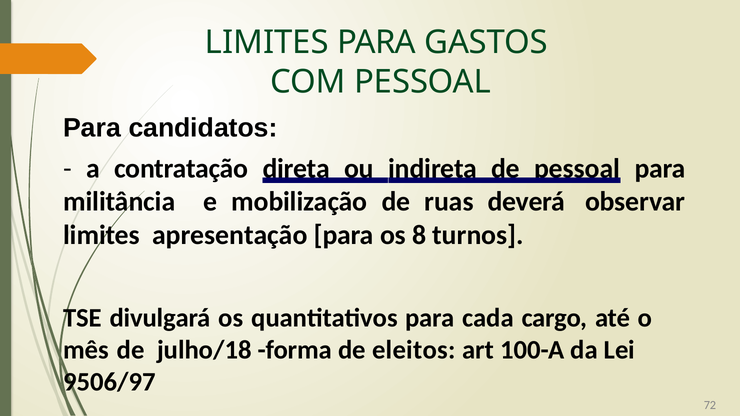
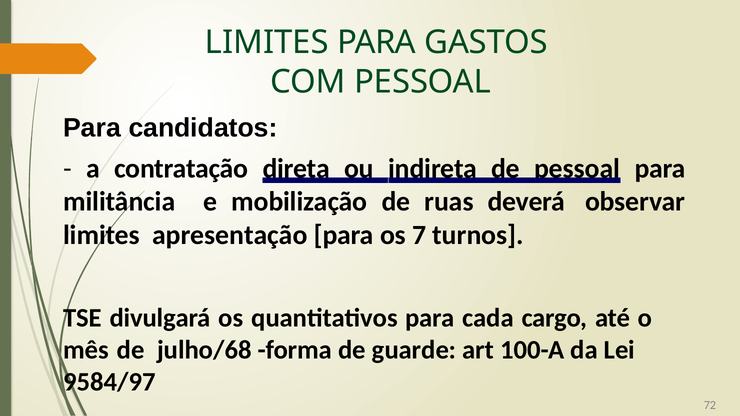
8: 8 -> 7
julho/18: julho/18 -> julho/68
eleitos: eleitos -> guarde
9506/97: 9506/97 -> 9584/97
